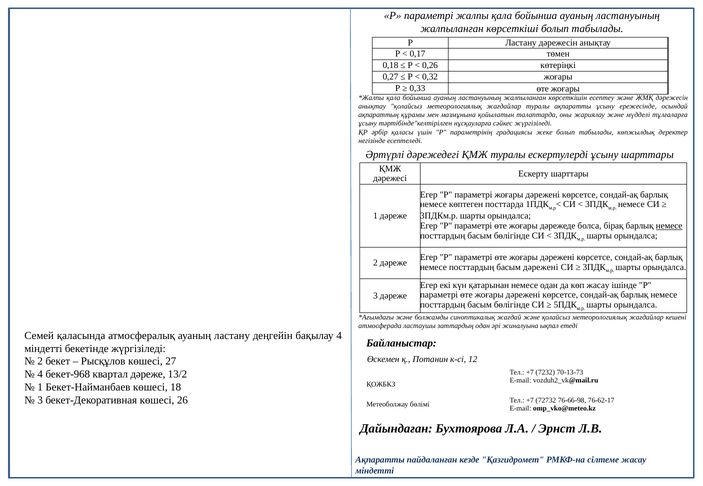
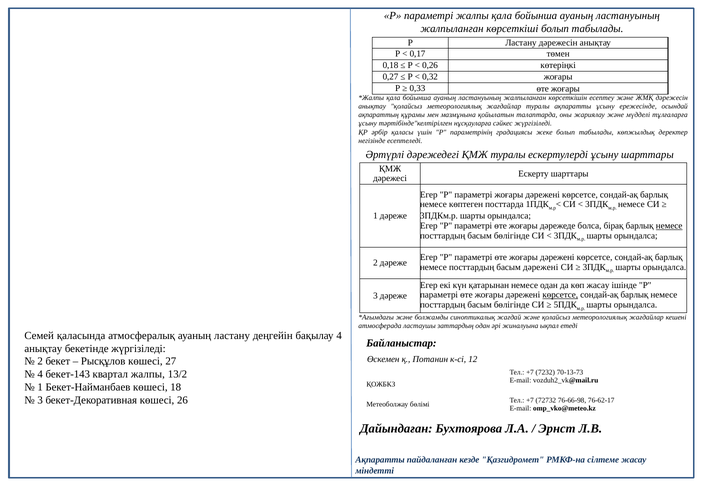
көрсетсе at (560, 295) underline: none -> present
міндетті at (43, 349): міндетті -> анықтау
бекет-968: бекет-968 -> бекет-143
квартал дәреже: дәреже -> жалпы
